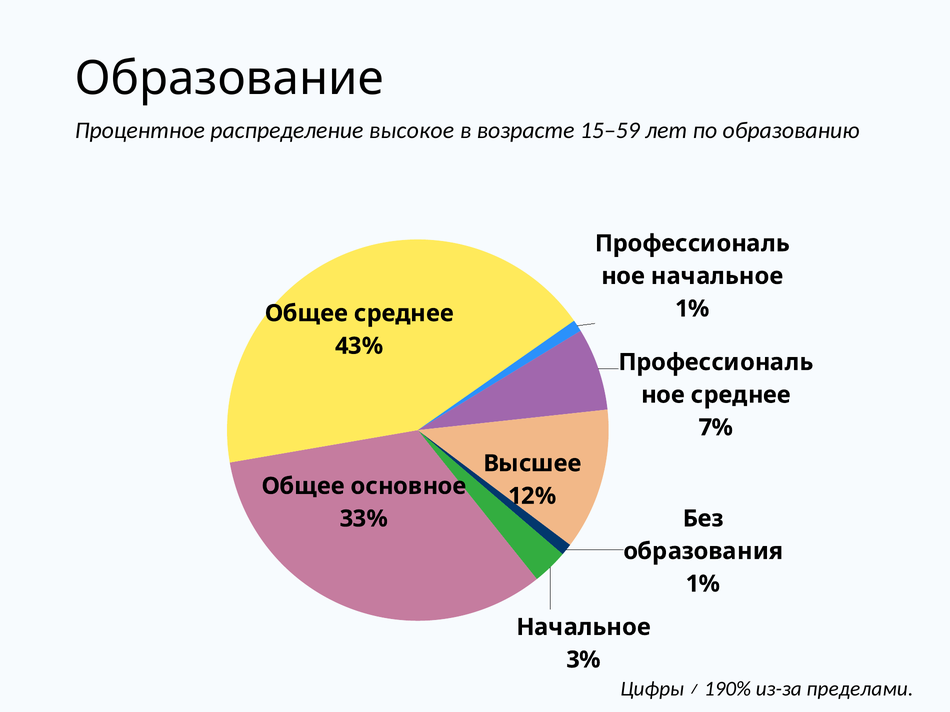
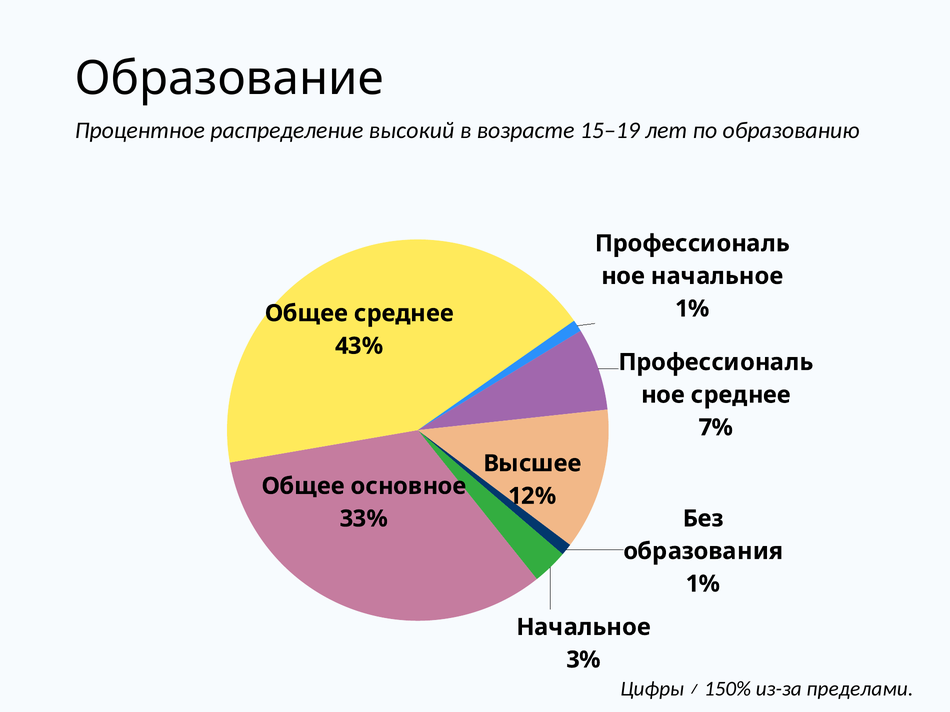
высокое: высокое -> высокий
15–59: 15–59 -> 15–19
190%: 190% -> 150%
